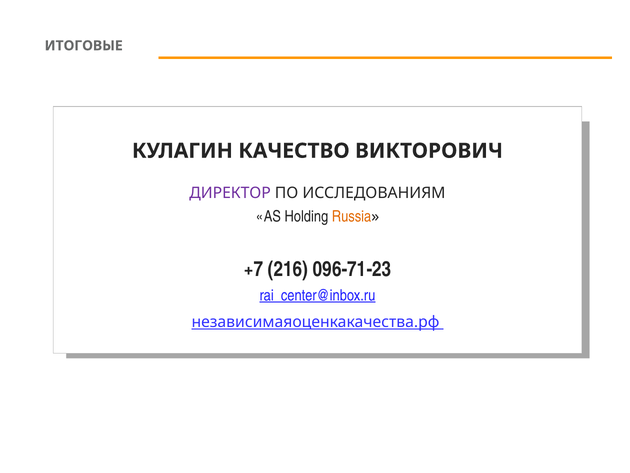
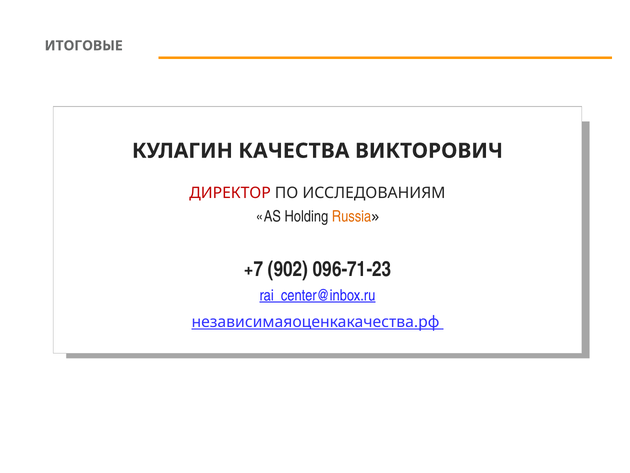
КАЧЕСТВО: КАЧЕСТВО -> КАЧЕСТВА
ДИРЕКТОР colour: purple -> red
216: 216 -> 902
